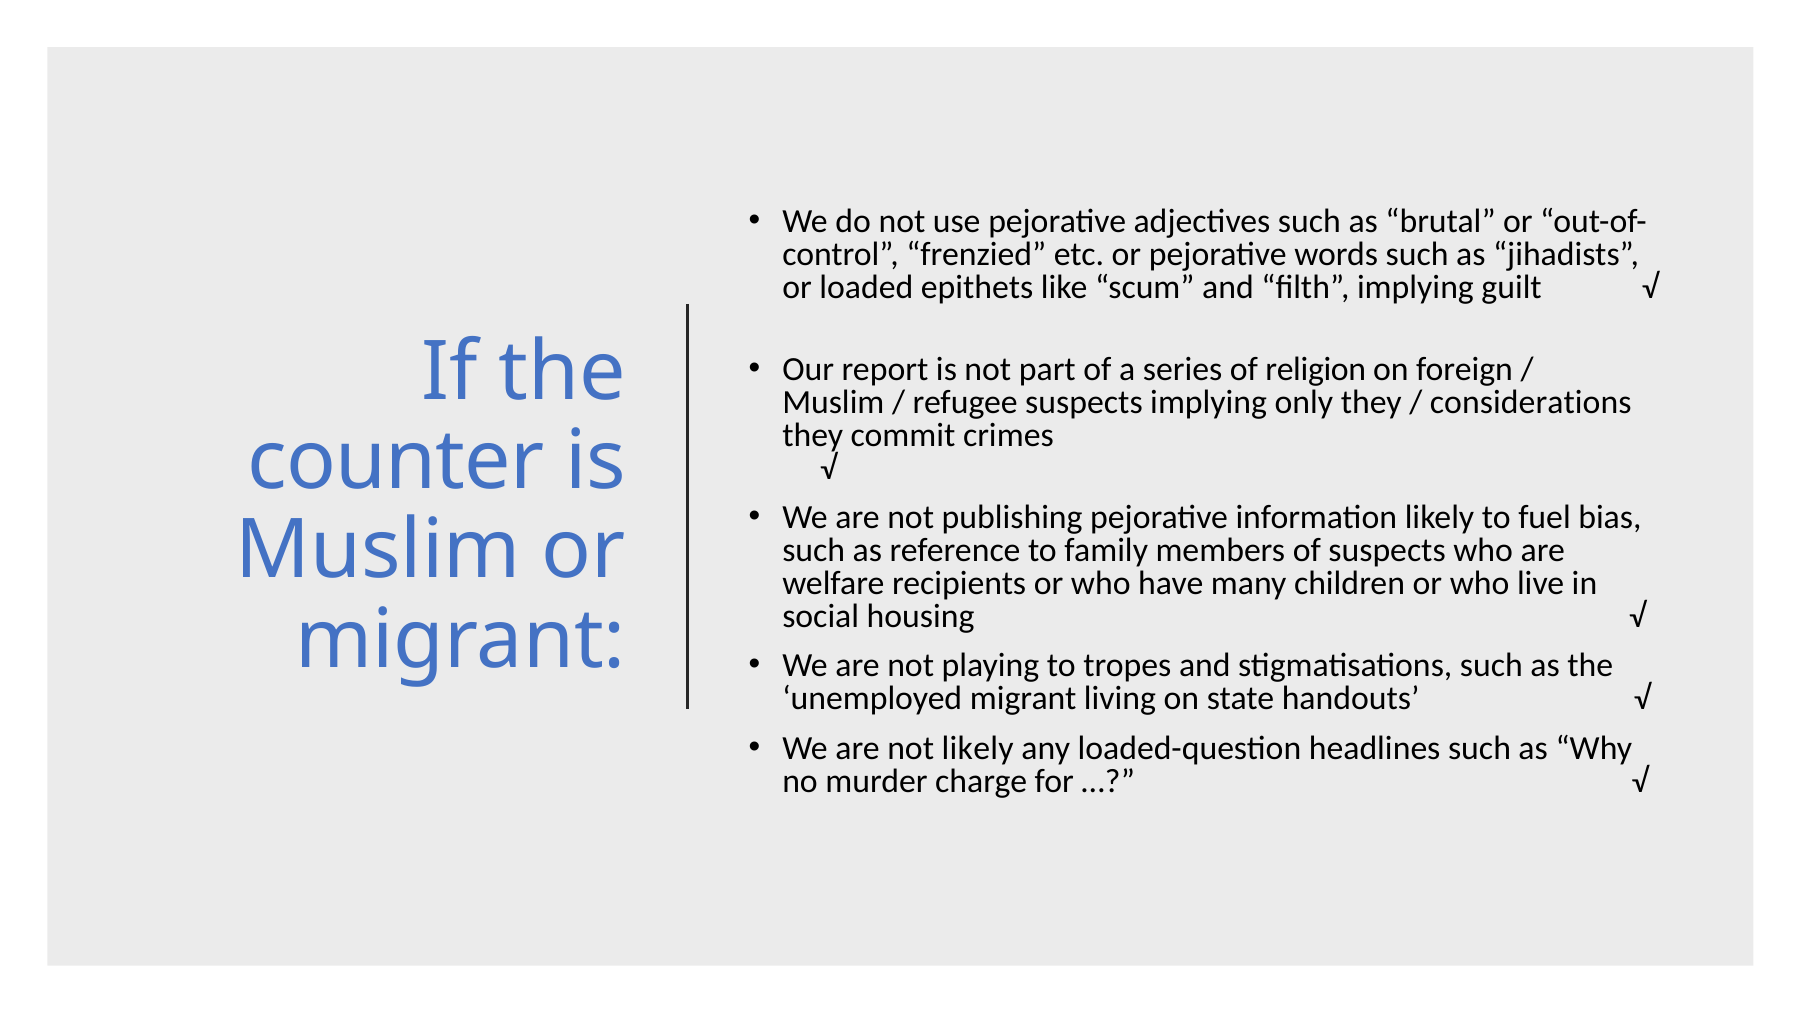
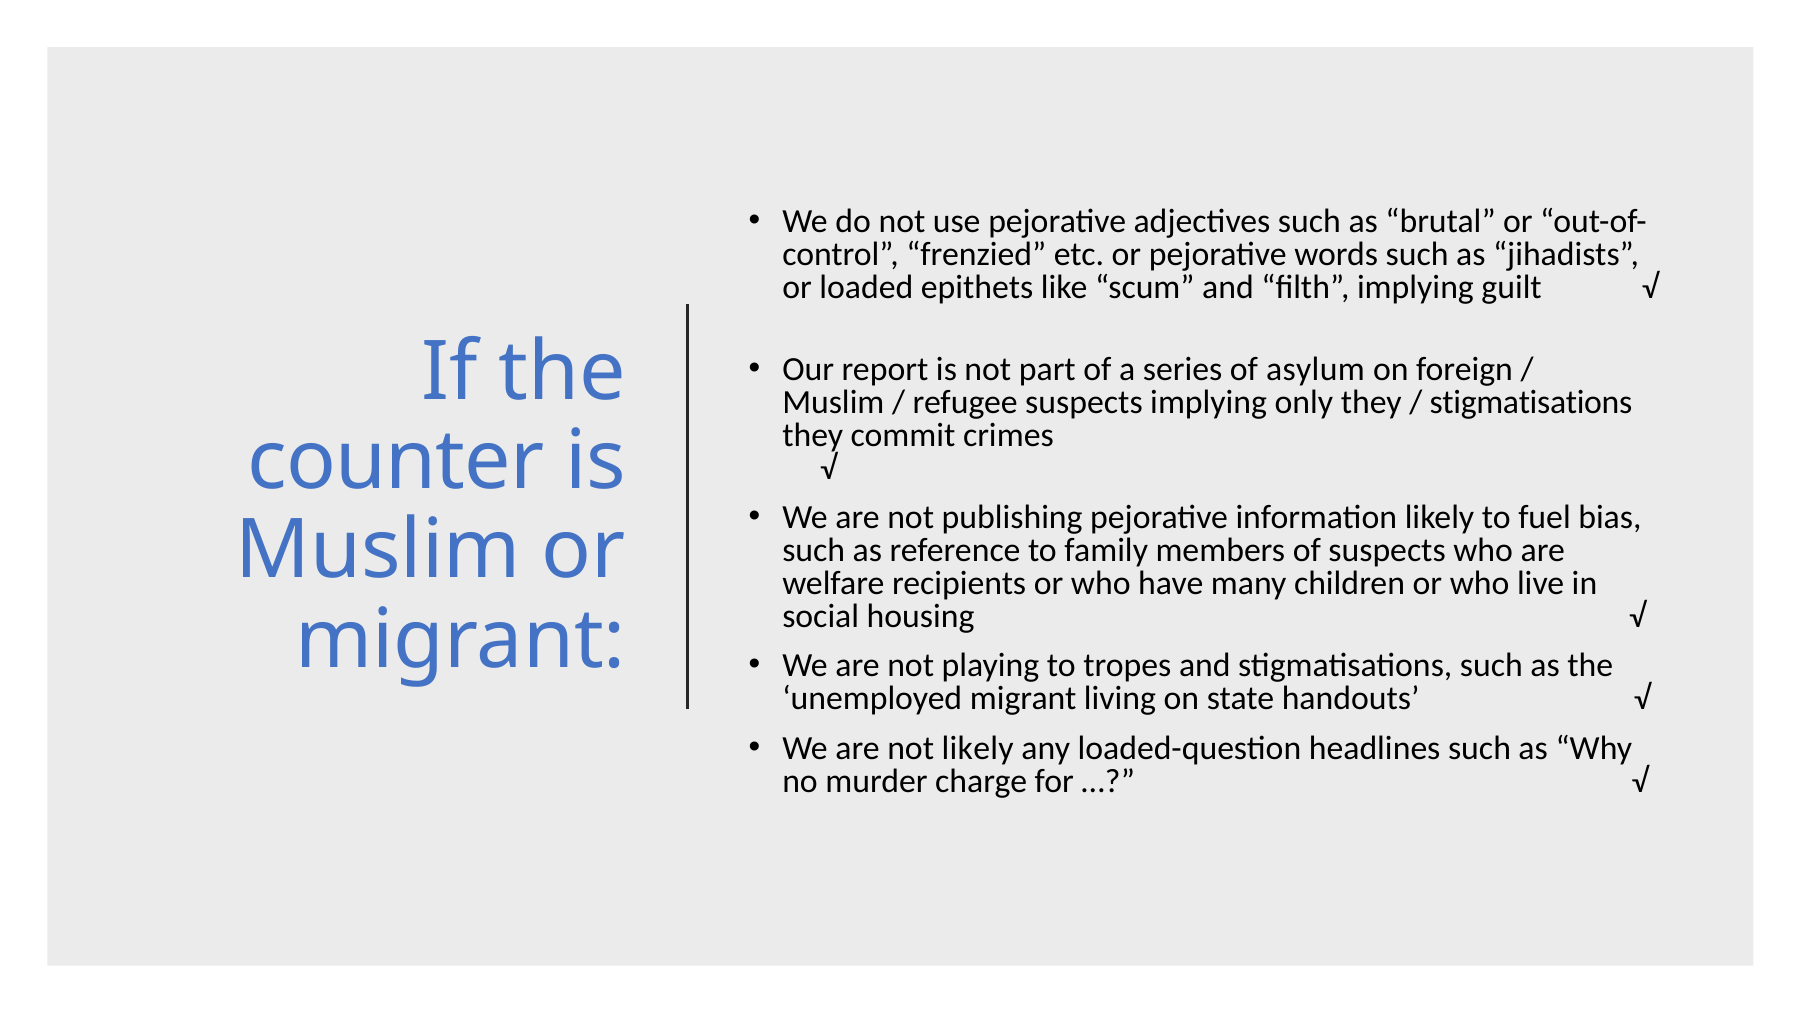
religion: religion -> asylum
considerations at (1531, 402): considerations -> stigmatisations
